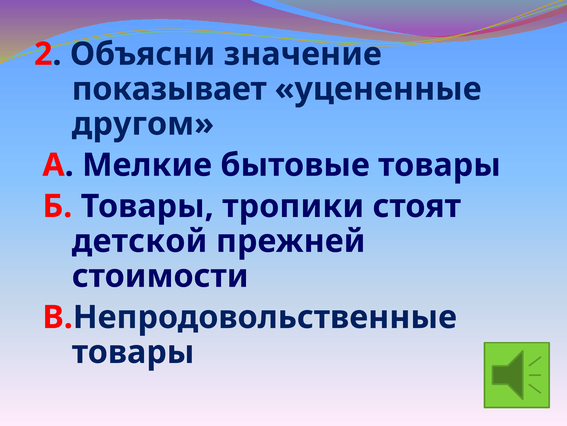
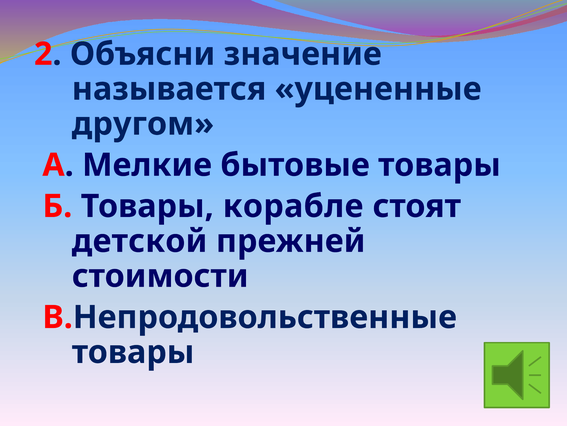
показывает: показывает -> называется
тропики: тропики -> корабле
